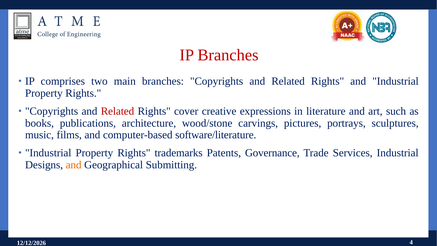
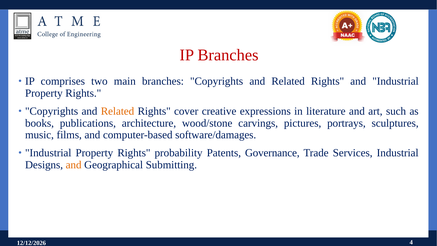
Related at (118, 111) colour: red -> orange
software/literature: software/literature -> software/damages
trademarks: trademarks -> probability
